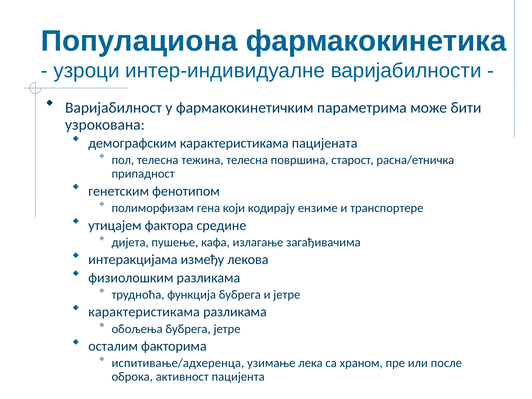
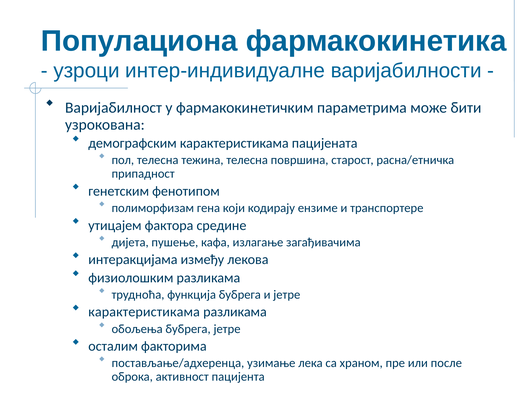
испитивање/адхеренца: испитивање/адхеренца -> постављање/адхеренца
